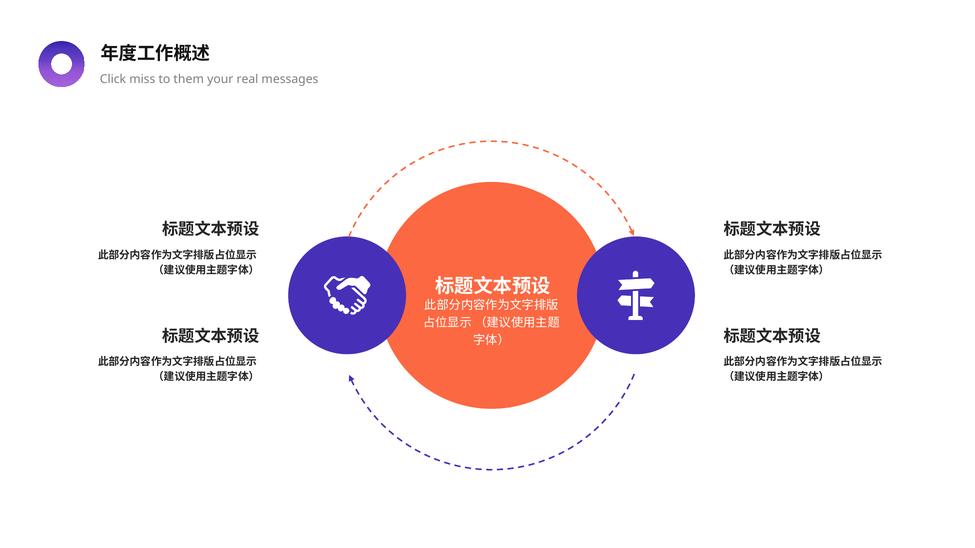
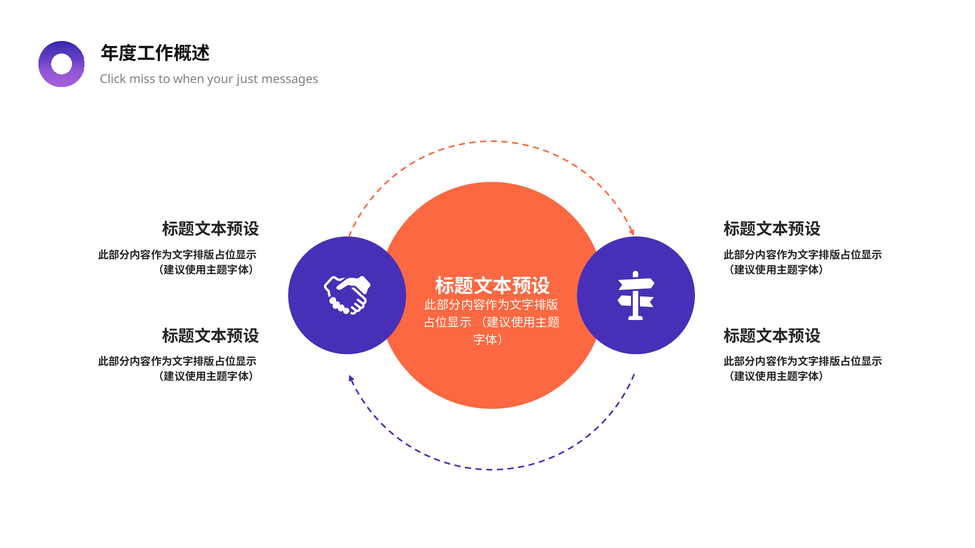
them: them -> when
real: real -> just
